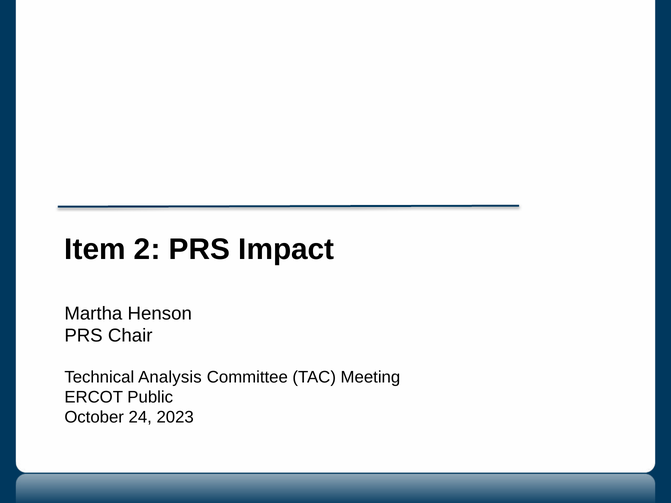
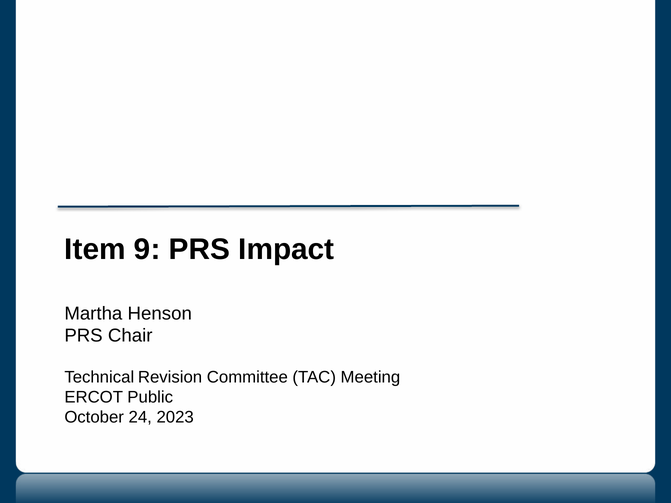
2: 2 -> 9
Analysis: Analysis -> Revision
